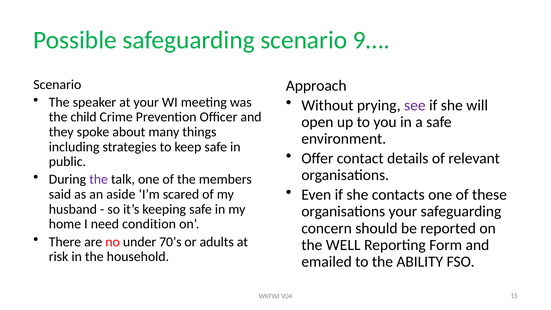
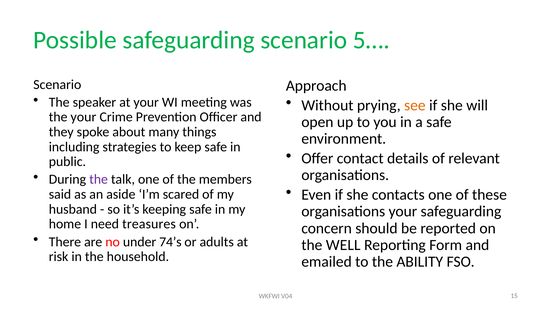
9…: 9… -> 5…
see colour: purple -> orange
the child: child -> your
condition: condition -> treasures
70’s: 70’s -> 74’s
